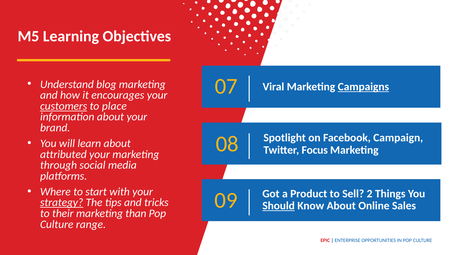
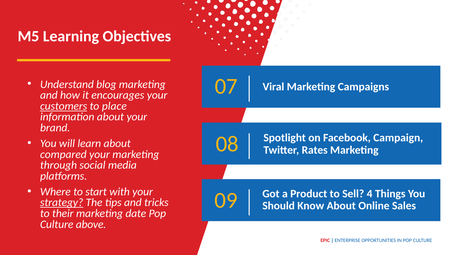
Campaigns underline: present -> none
Focus: Focus -> Rates
attributed: attributed -> compared
2: 2 -> 4
Should underline: present -> none
than: than -> date
range: range -> above
